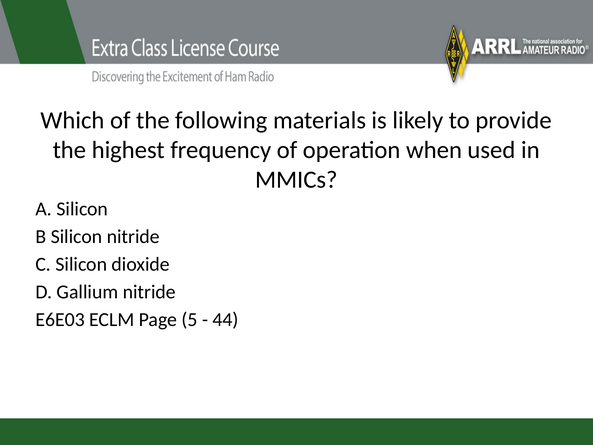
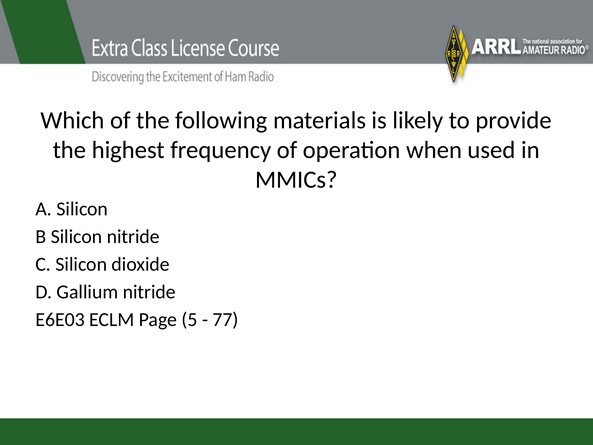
44: 44 -> 77
